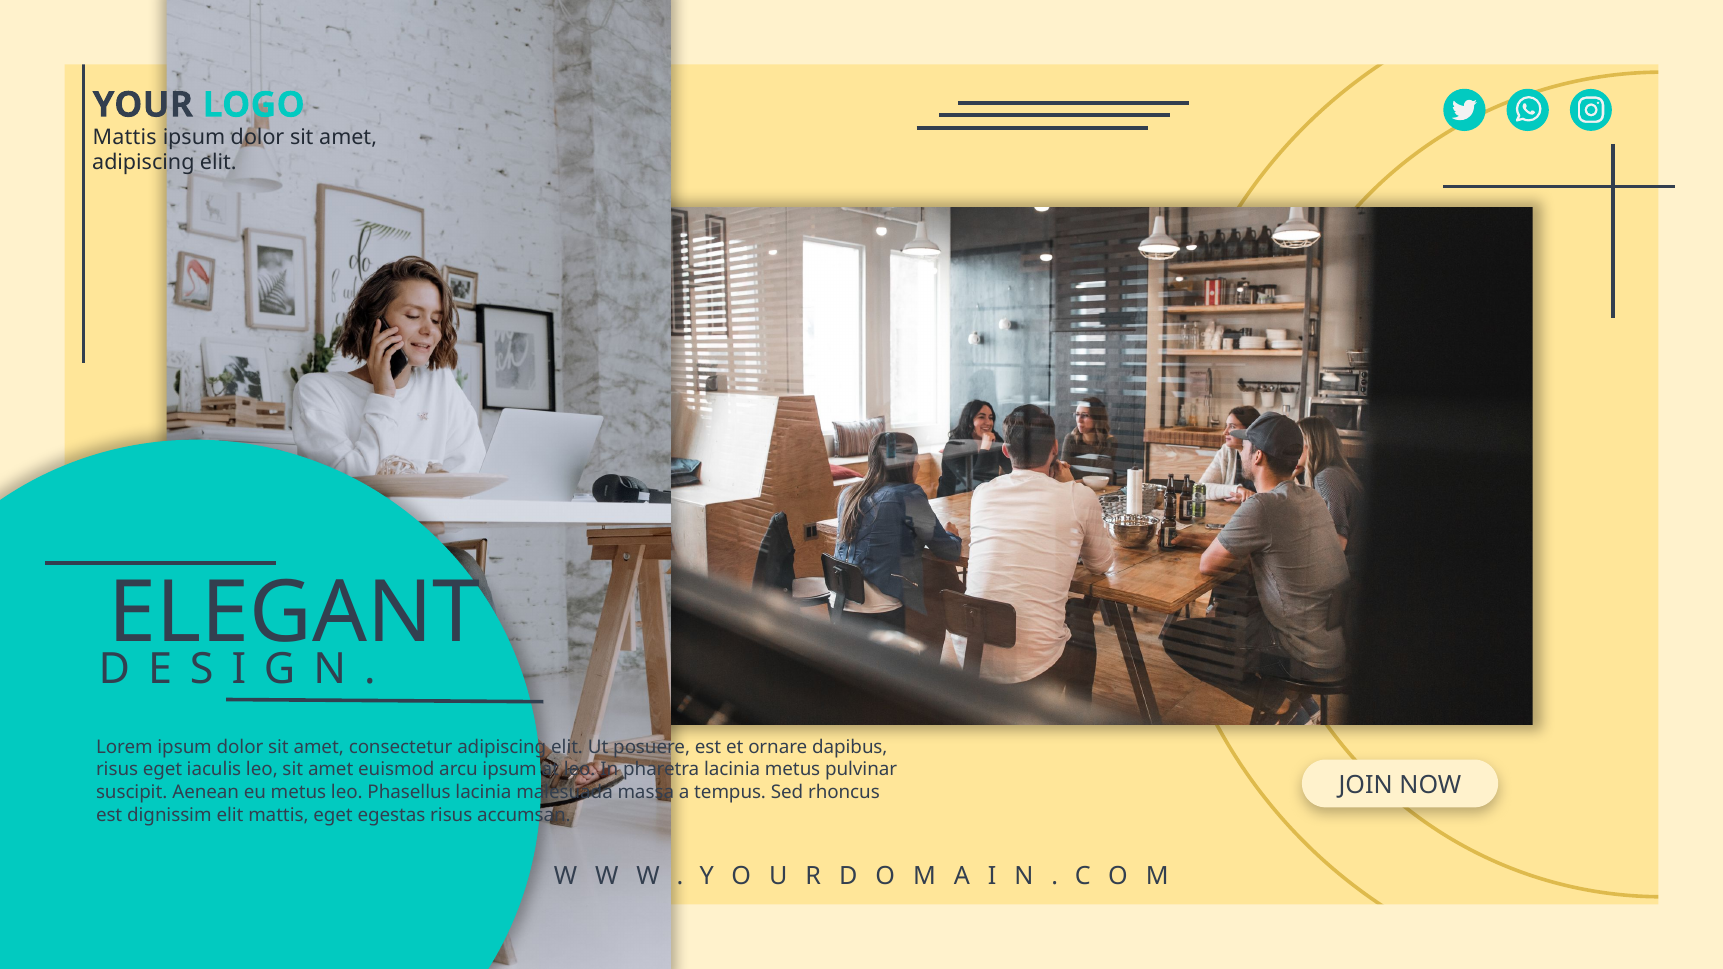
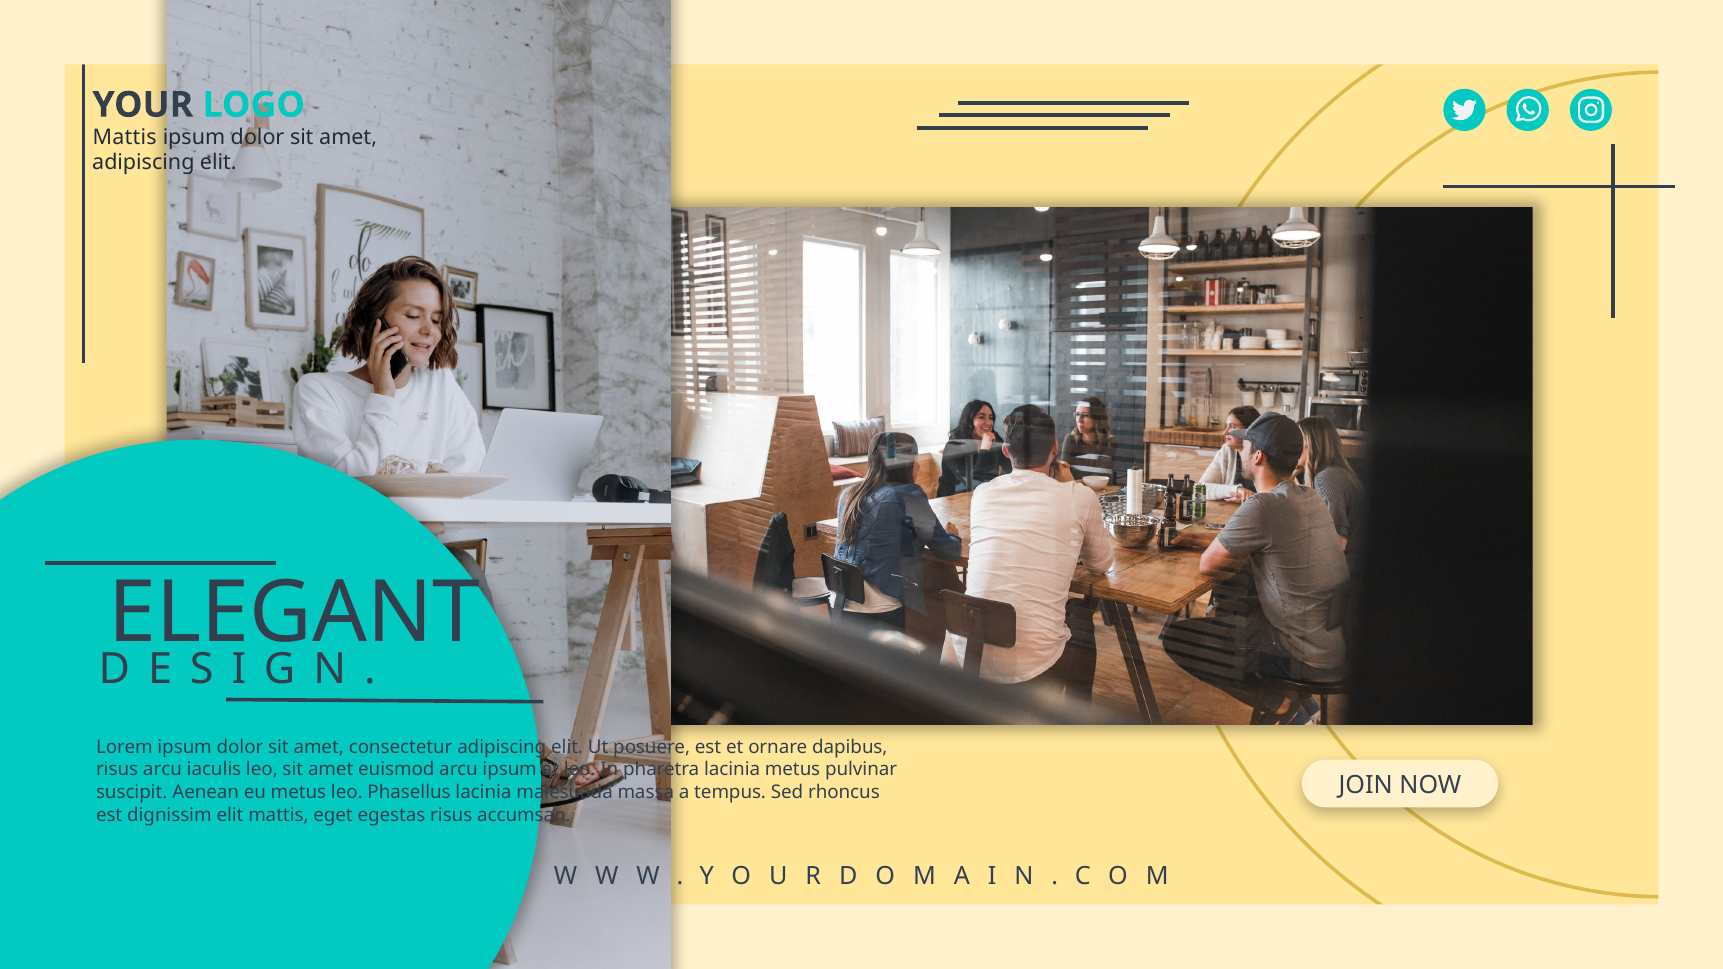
risus eget: eget -> arcu
